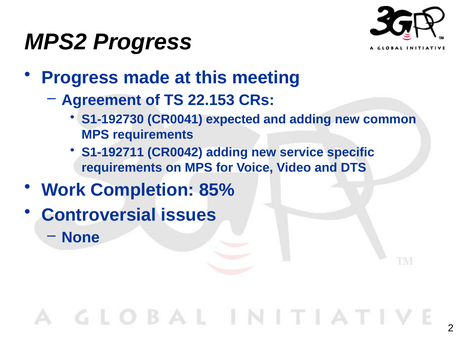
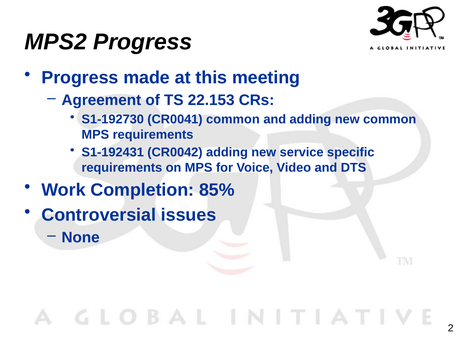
CR0041 expected: expected -> common
S1-192711: S1-192711 -> S1-192431
